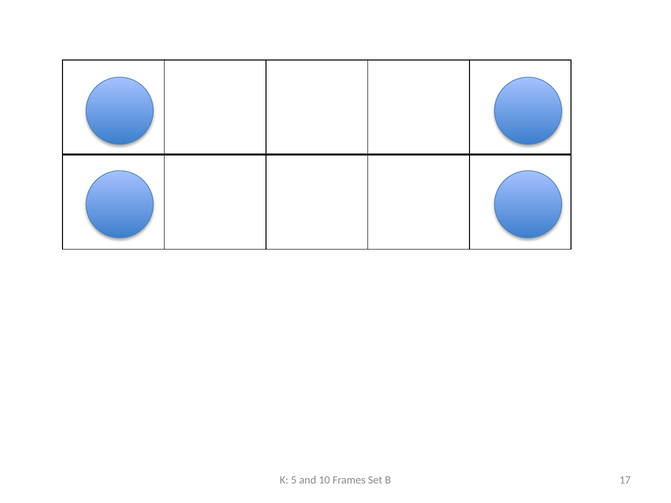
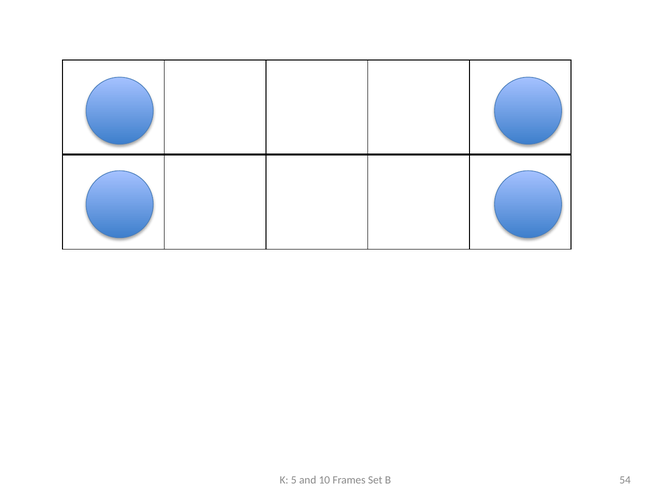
17: 17 -> 54
